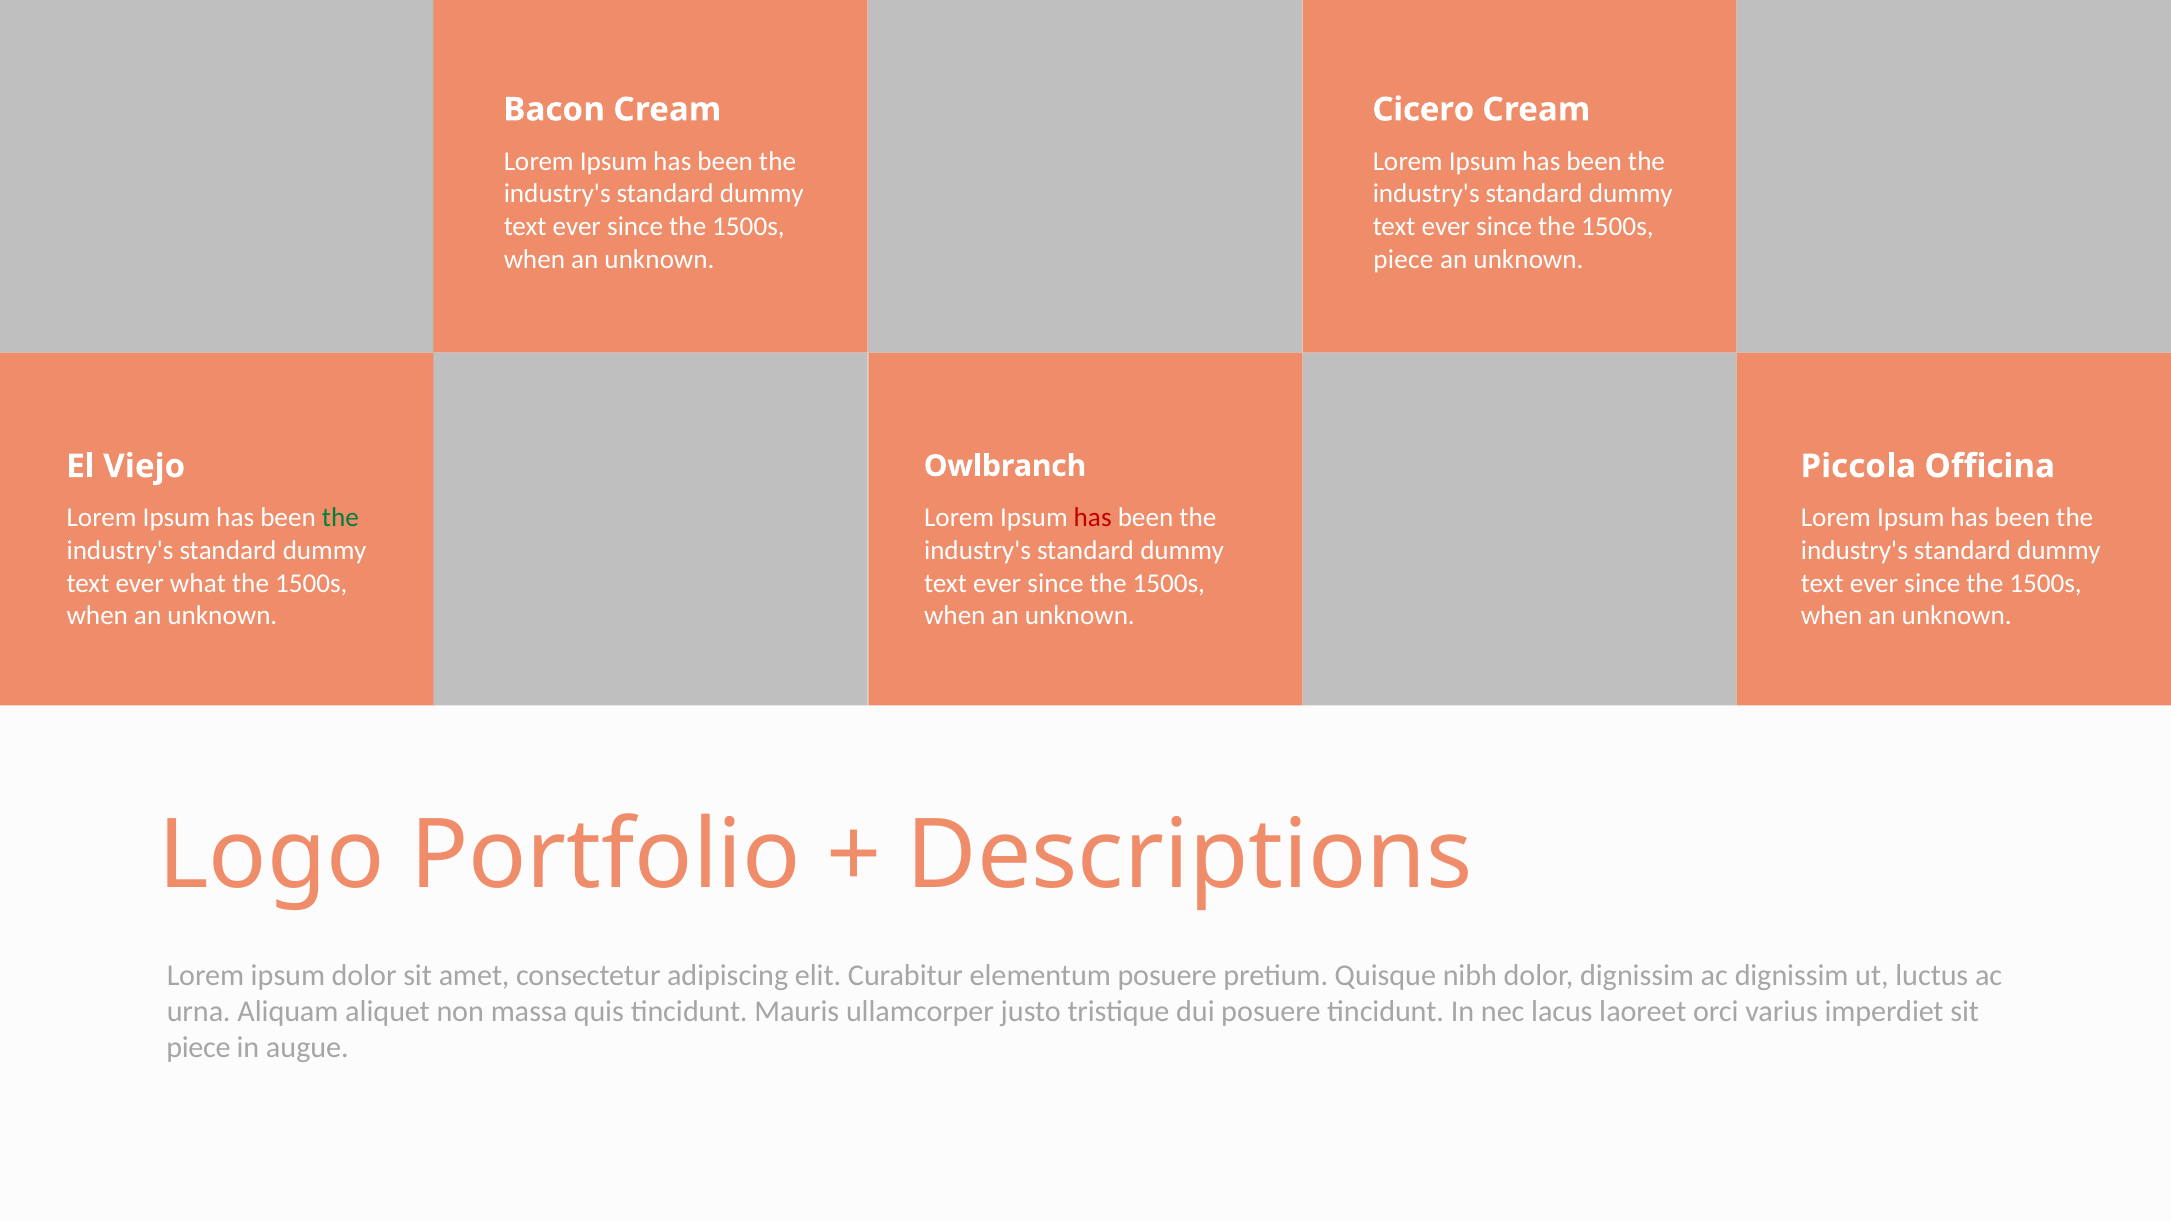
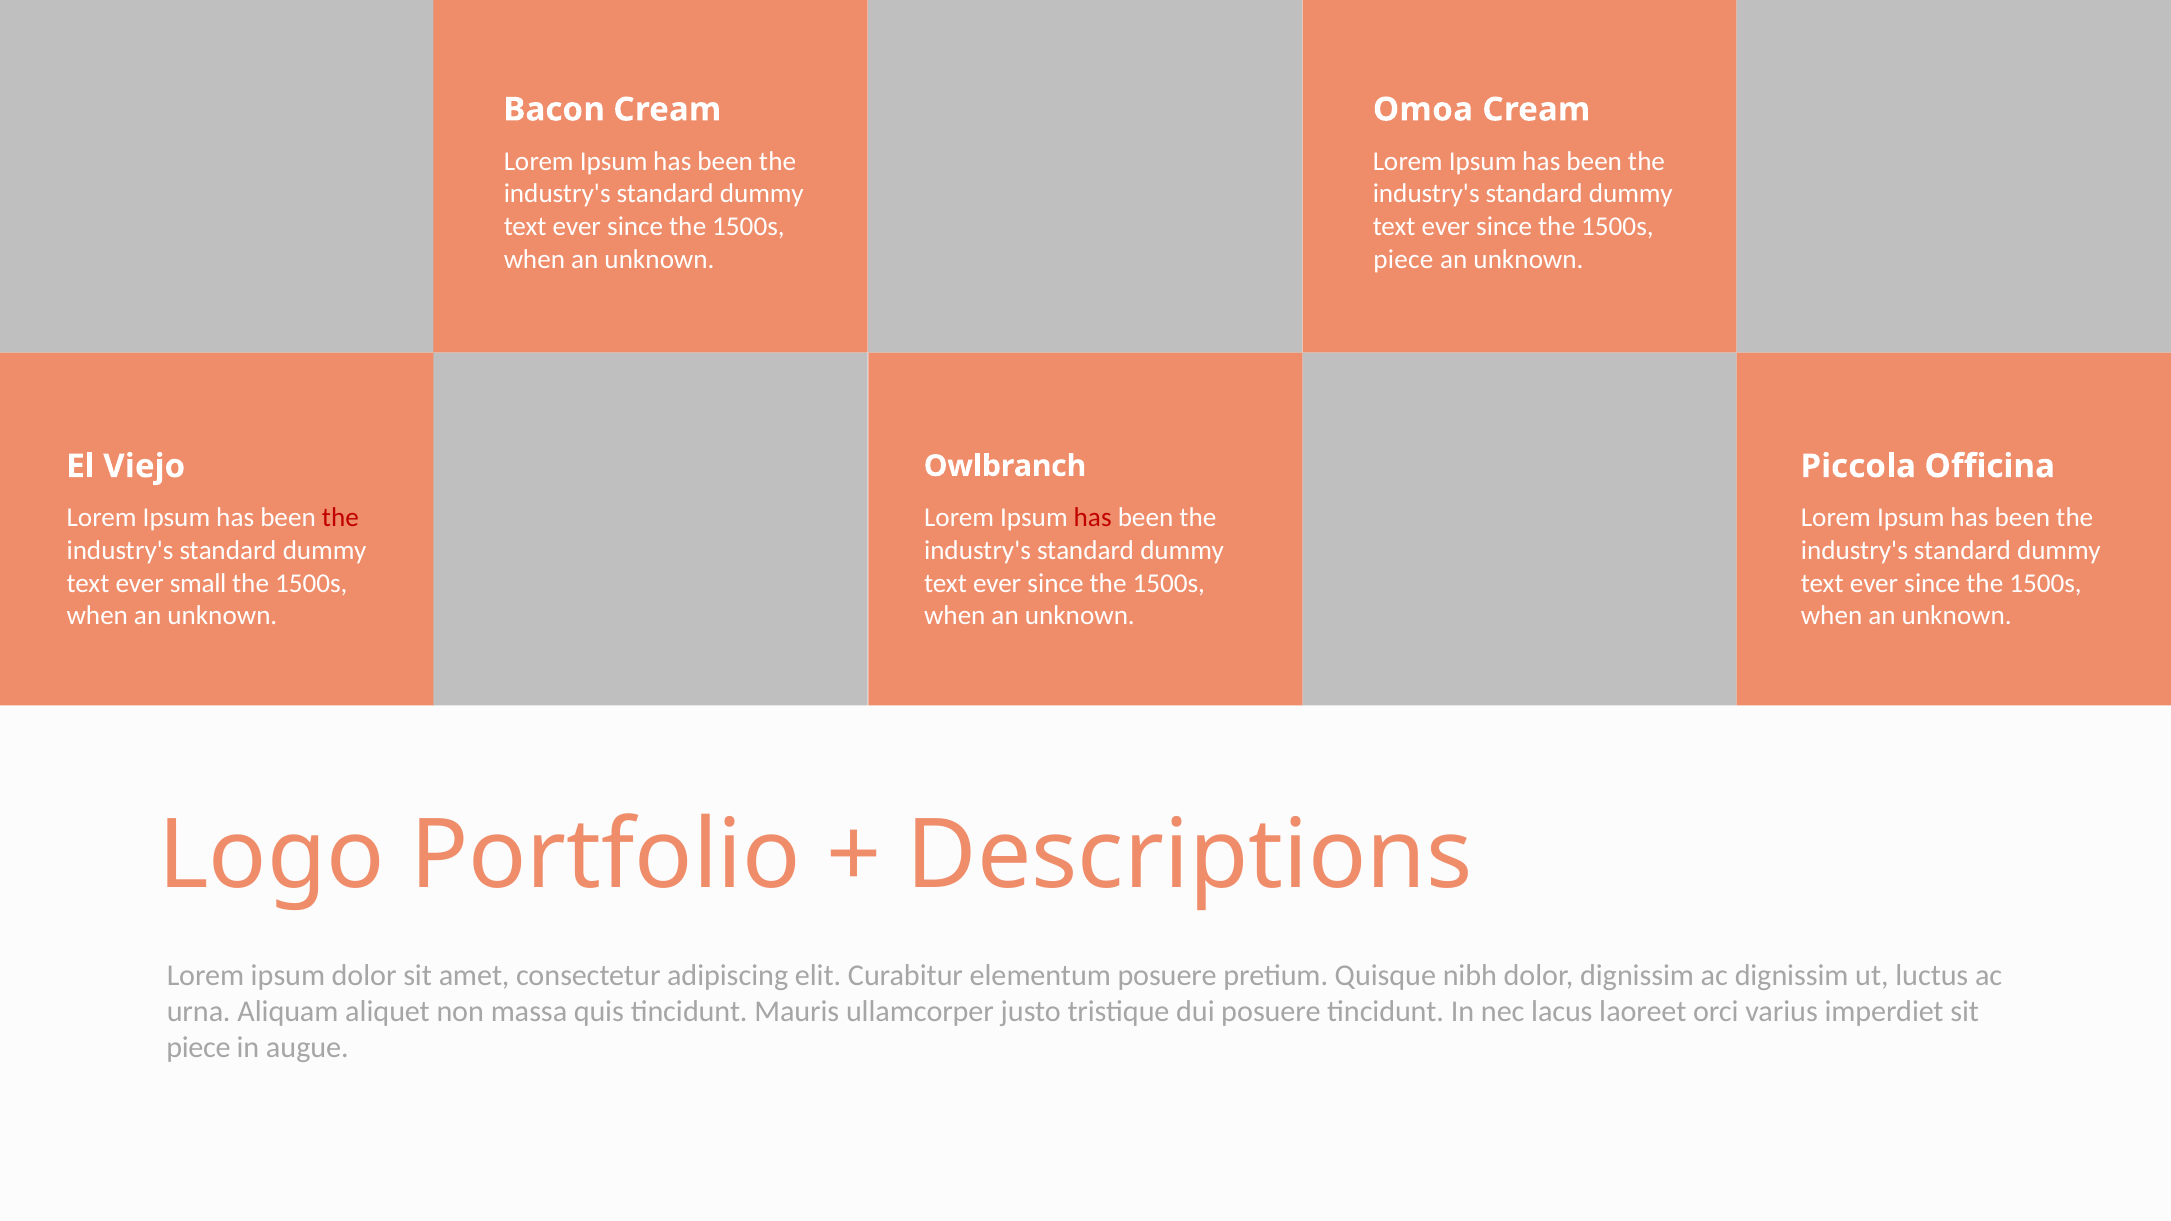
Cicero: Cicero -> Omoa
the at (340, 518) colour: green -> red
what: what -> small
